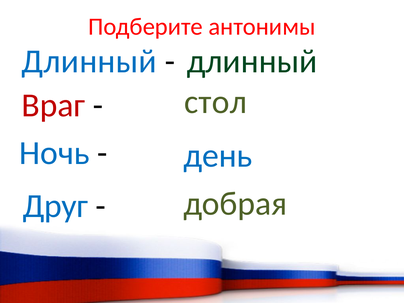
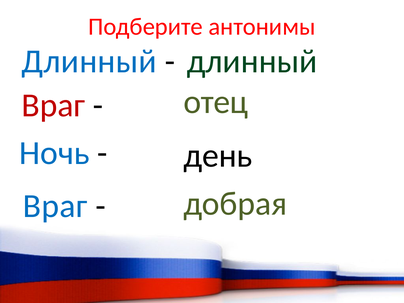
стол: стол -> отец
день colour: blue -> black
Друг at (56, 206): Друг -> Враг
